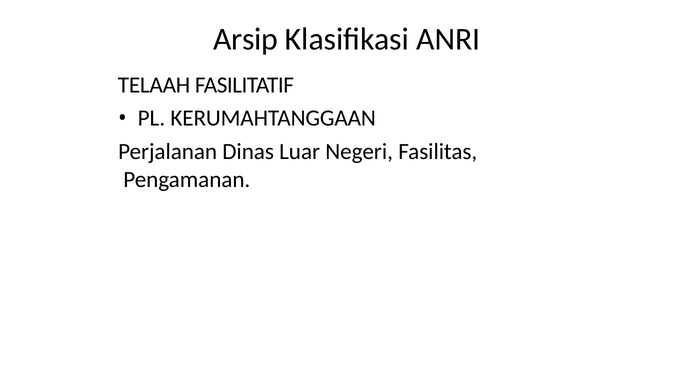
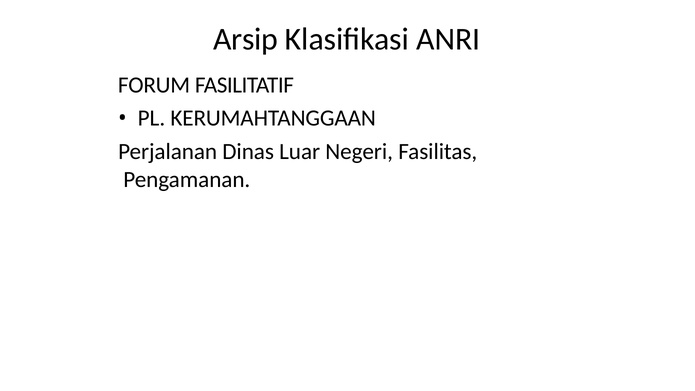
TELAAH: TELAAH -> FORUM
